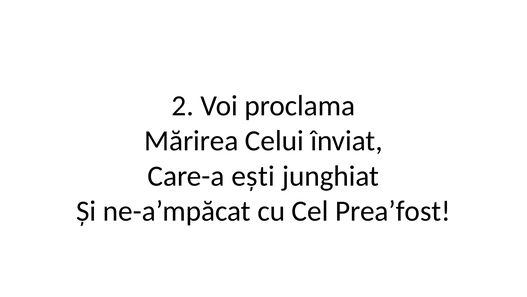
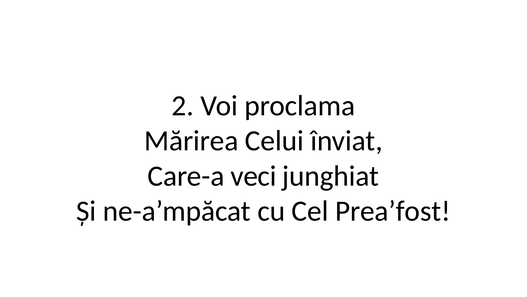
ești: ești -> veci
